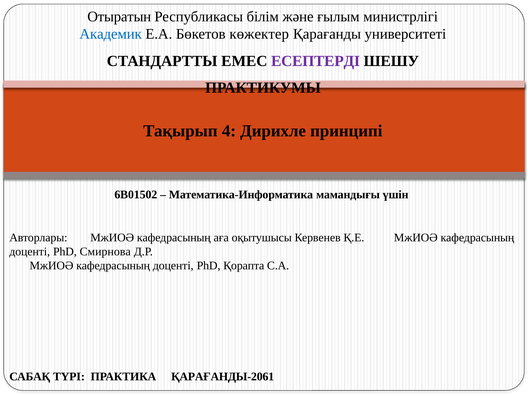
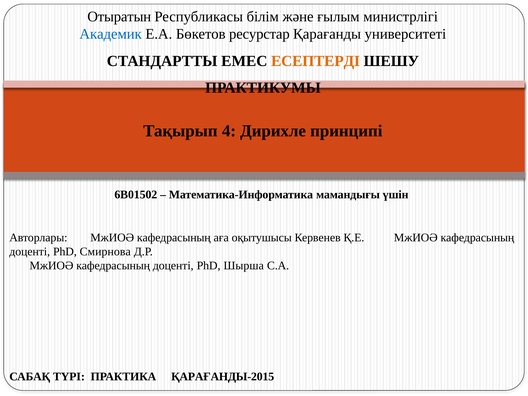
көжектер: көжектер -> ресурстар
ЕСЕПТЕРДІ colour: purple -> orange
Қорапта: Қорапта -> Шырша
ҚАРАҒАНДЫ-2061: ҚАРАҒАНДЫ-2061 -> ҚАРАҒАНДЫ-2015
